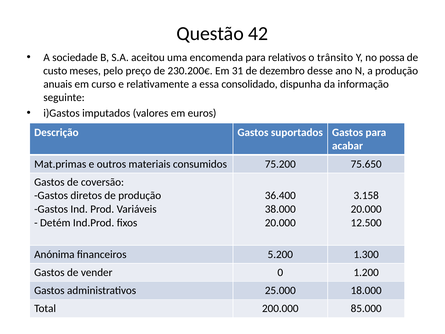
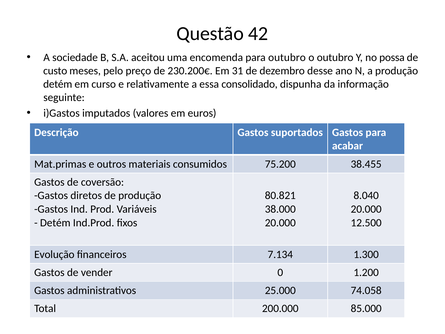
para relativos: relativos -> outubro
o trânsito: trânsito -> outubro
anuais at (58, 84): anuais -> detém
75.650: 75.650 -> 38.455
36.400: 36.400 -> 80.821
3.158: 3.158 -> 8.040
Anónima: Anónima -> Evolução
5.200: 5.200 -> 7.134
18.000: 18.000 -> 74.058
